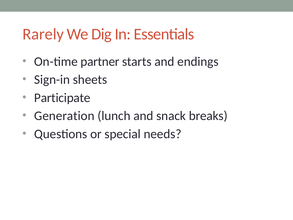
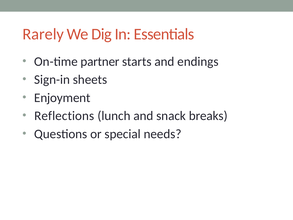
Participate: Participate -> Enjoyment
Generation: Generation -> Reflections
